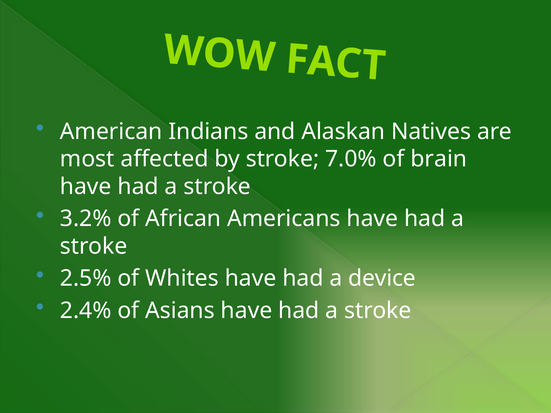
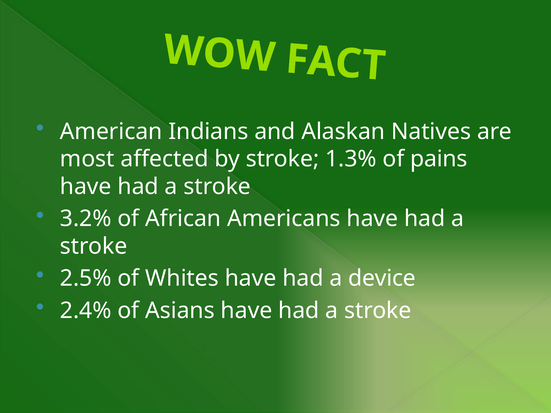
7.0%: 7.0% -> 1.3%
brain: brain -> pains
